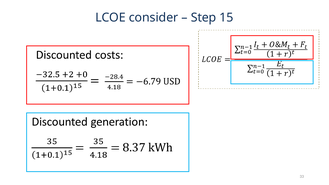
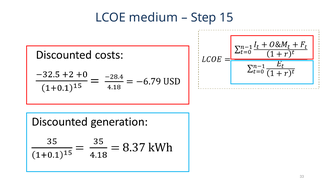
consider: consider -> medium
